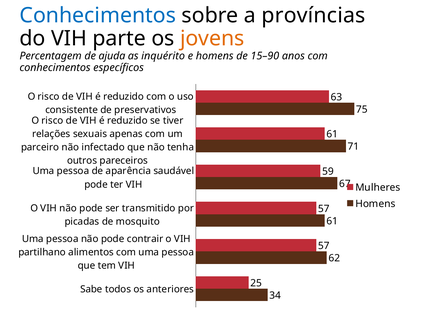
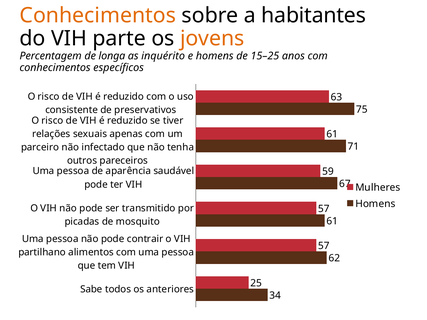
Conhecimentos at (98, 15) colour: blue -> orange
províncias: províncias -> habitantes
ajuda: ajuda -> longa
15–90: 15–90 -> 15–25
